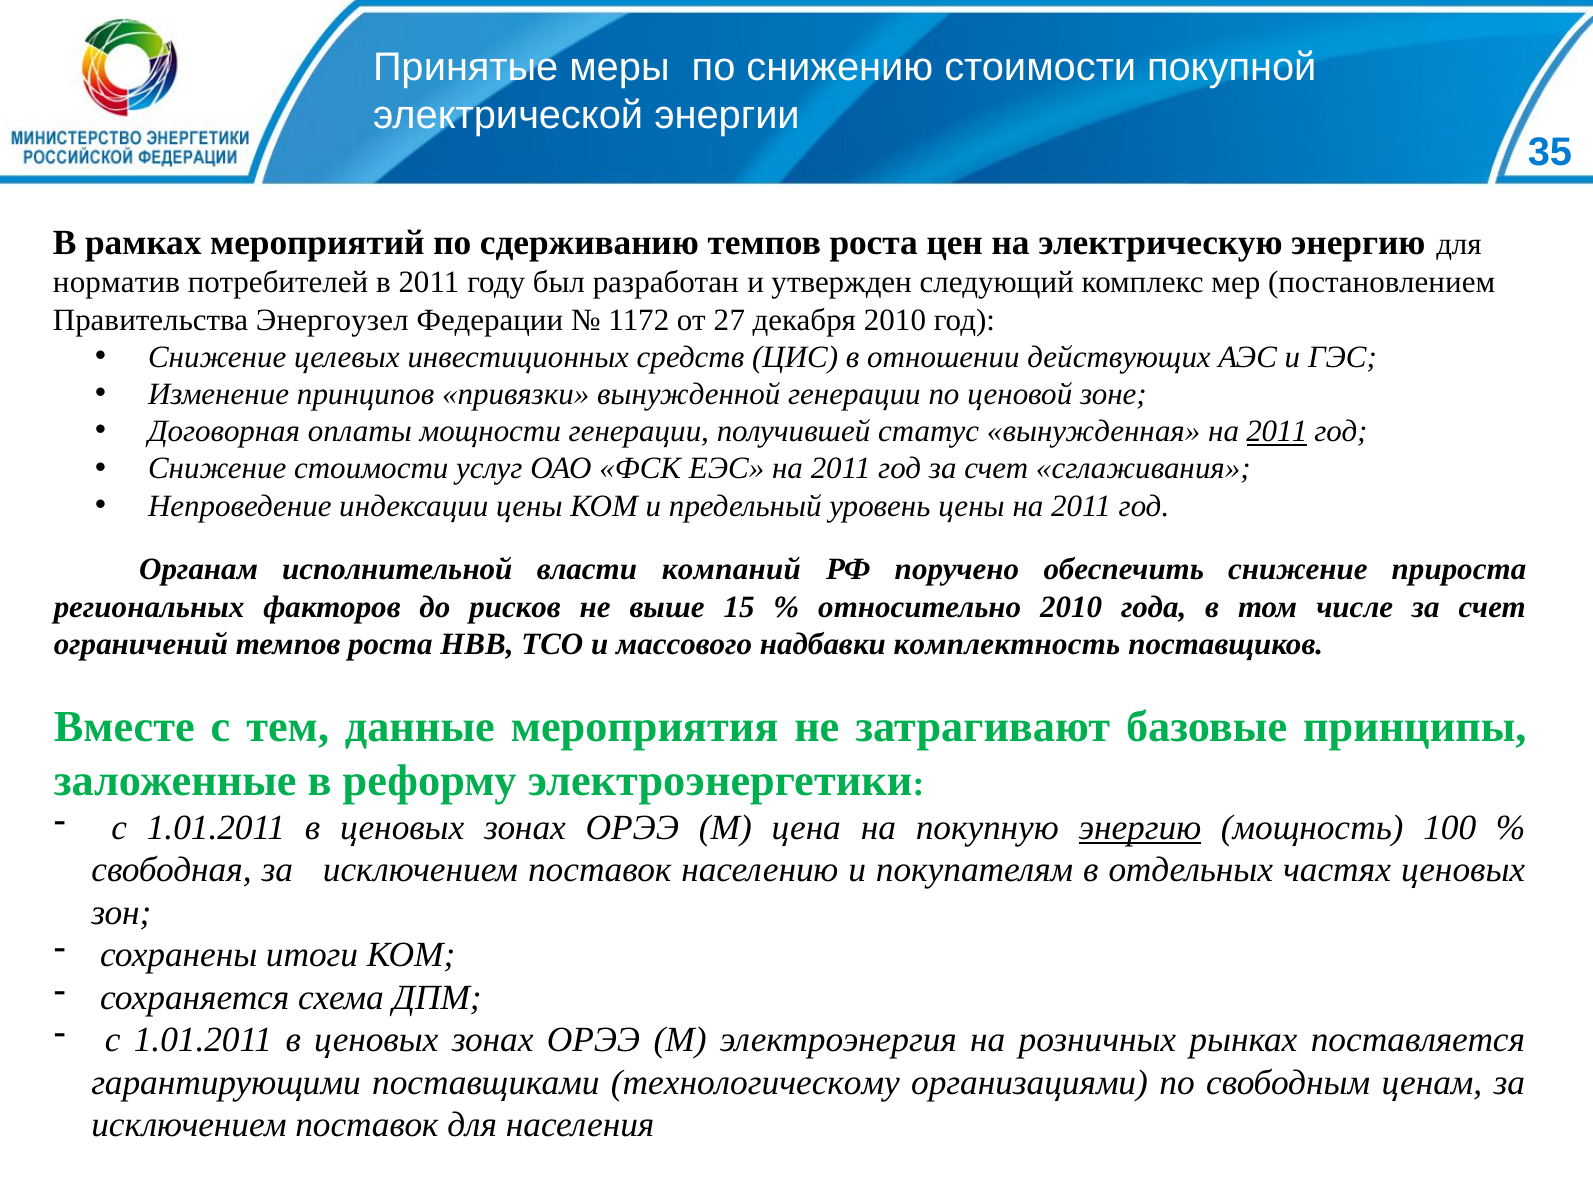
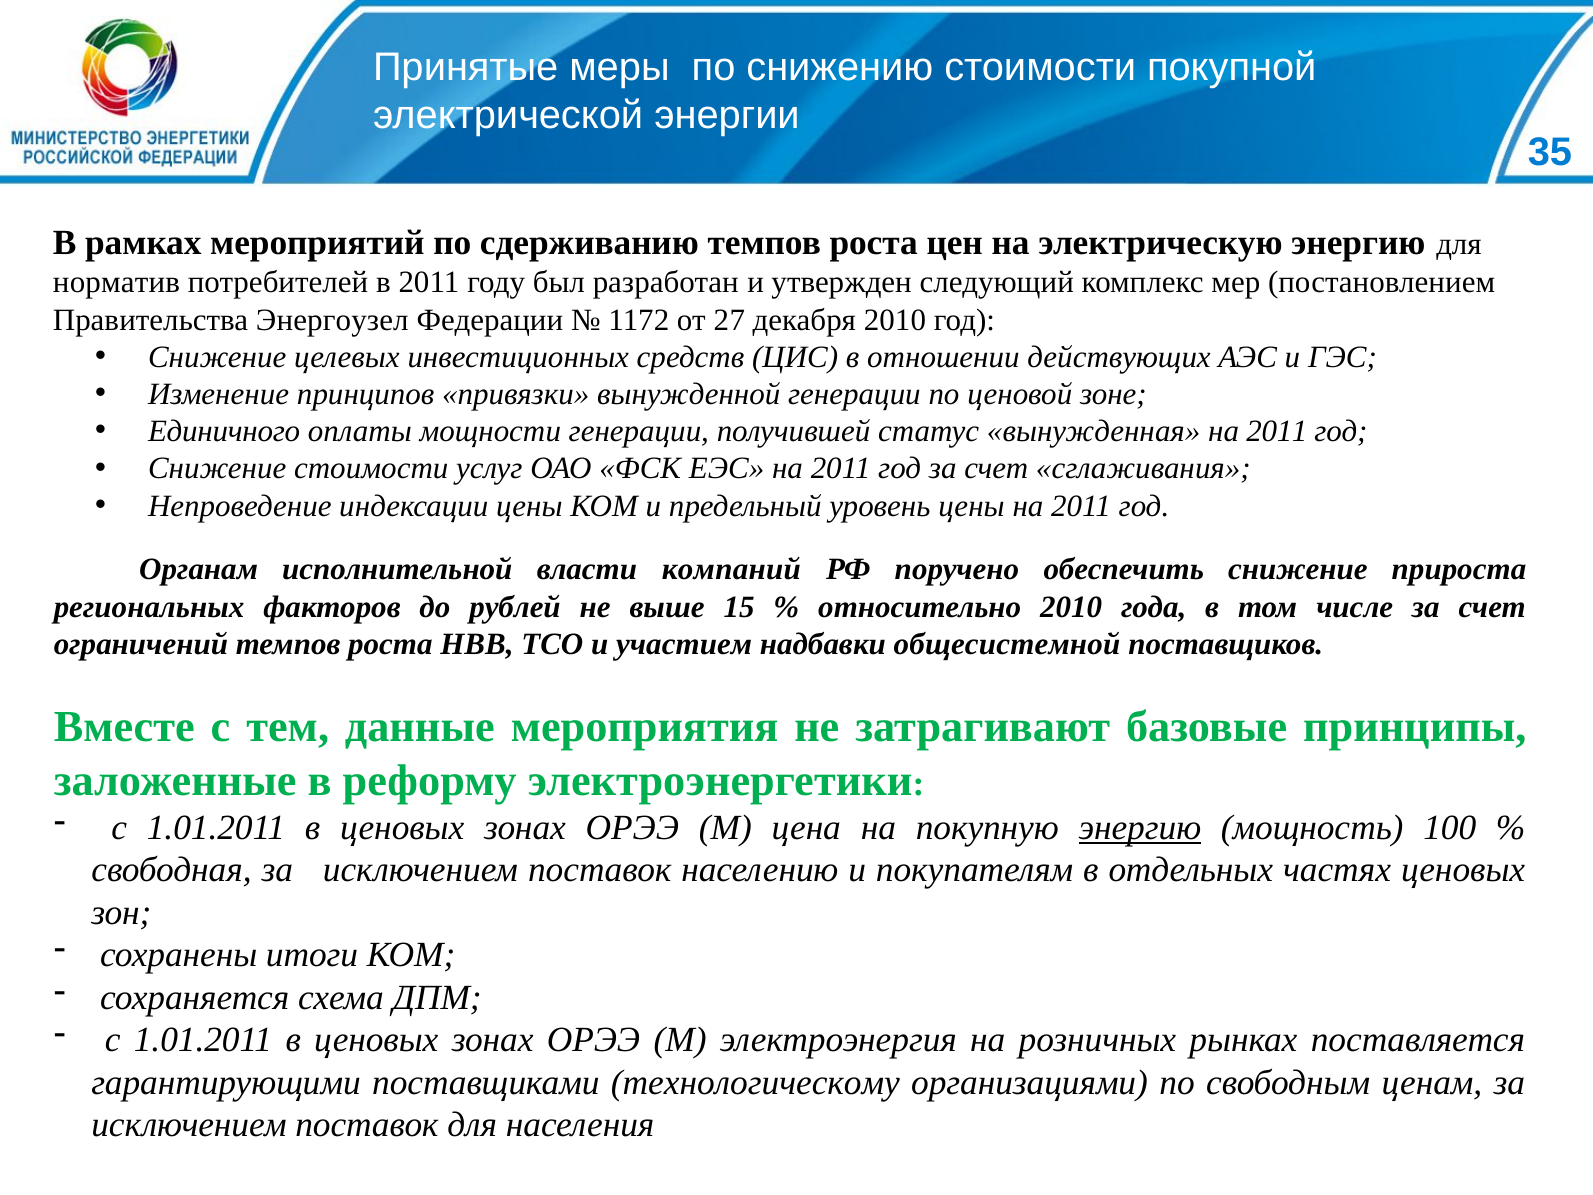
Договорная: Договорная -> Единичного
2011 at (1277, 431) underline: present -> none
рисков: рисков -> рублей
массового: массового -> участием
комплектность: комплектность -> общесистемной
